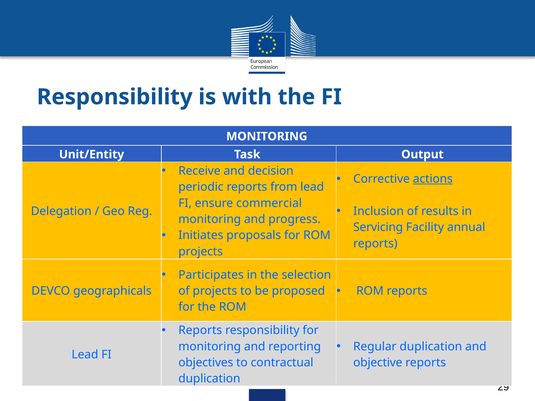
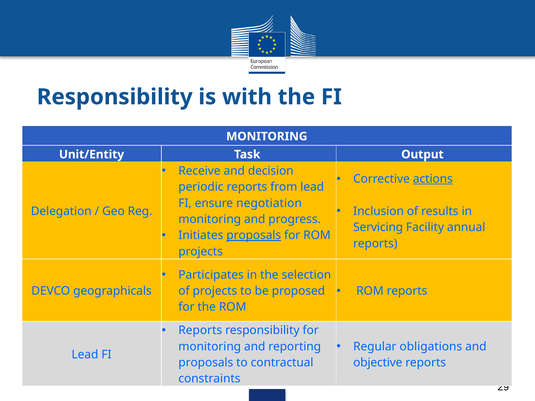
commercial: commercial -> negotiation
proposals at (254, 236) underline: none -> present
Regular duplication: duplication -> obligations
objectives at (206, 363): objectives -> proposals
duplication at (209, 379): duplication -> constraints
